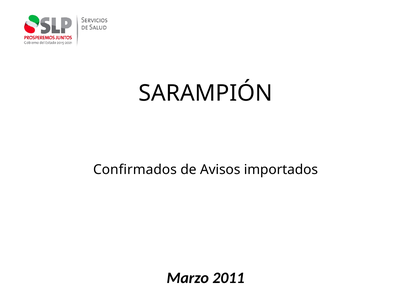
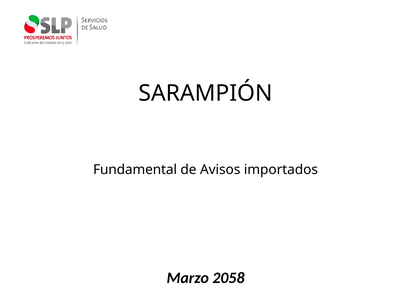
Confirmados: Confirmados -> Fundamental
2011: 2011 -> 2058
